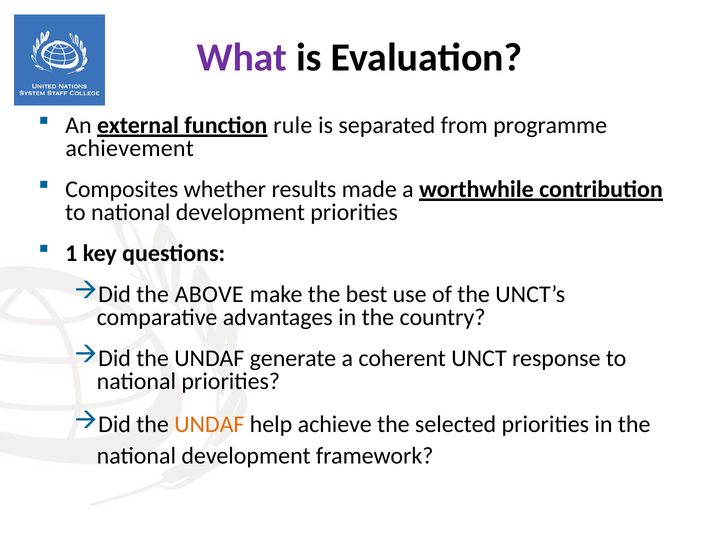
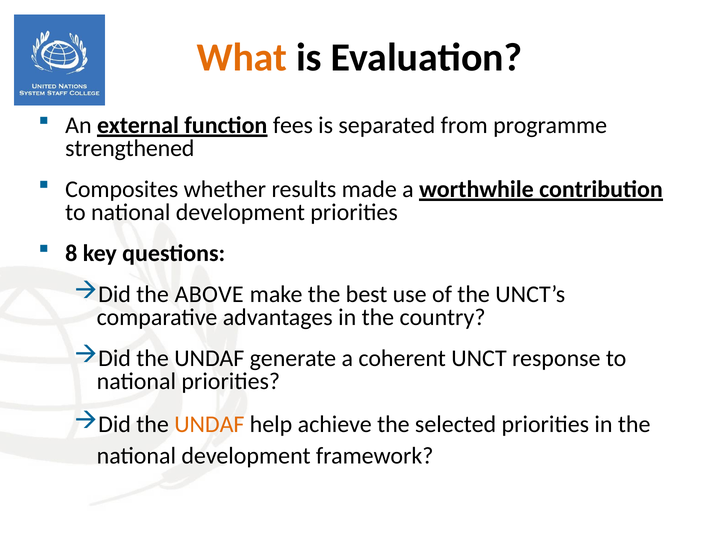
What colour: purple -> orange
rule: rule -> fees
achievement: achievement -> strengthened
1: 1 -> 8
